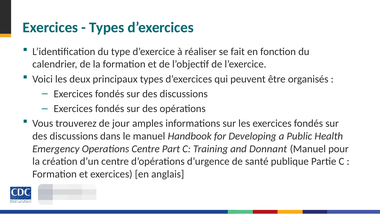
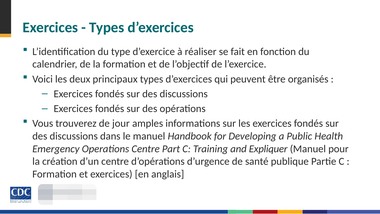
Donnant: Donnant -> Expliquer
